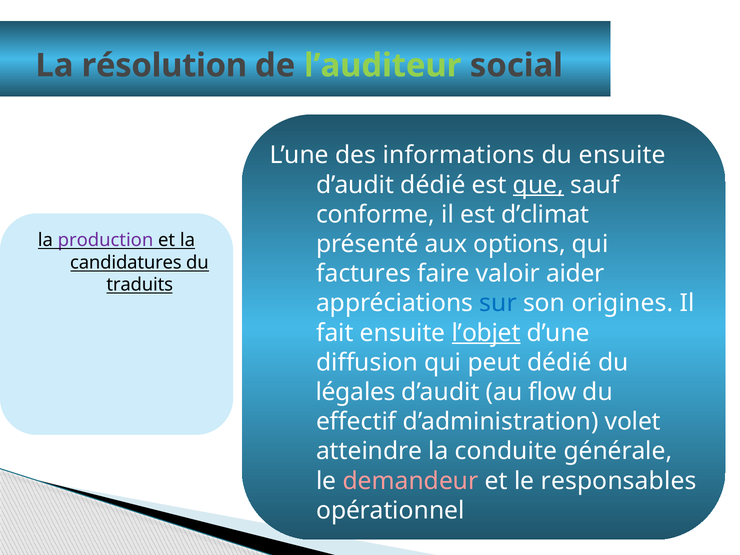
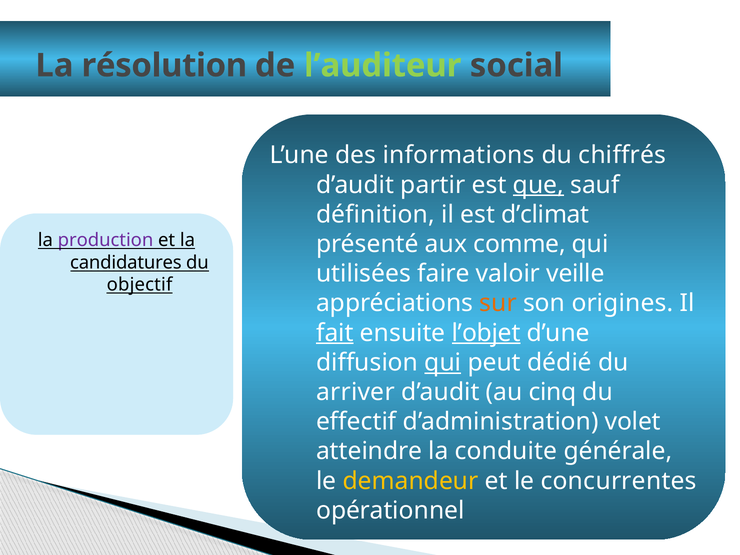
du ensuite: ensuite -> chiffrés
d’audit dédié: dédié -> partir
conforme: conforme -> définition
options: options -> comme
factures: factures -> utilisées
aider: aider -> veille
traduits: traduits -> objectif
sur colour: blue -> orange
fait underline: none -> present
qui at (443, 362) underline: none -> present
légales: légales -> arriver
flow: flow -> cinq
demandeur colour: pink -> yellow
responsables: responsables -> concurrentes
